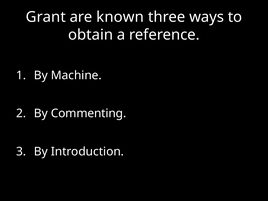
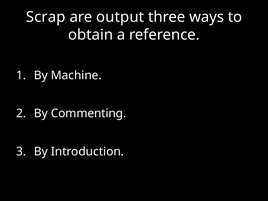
Grant: Grant -> Scrap
known: known -> output
